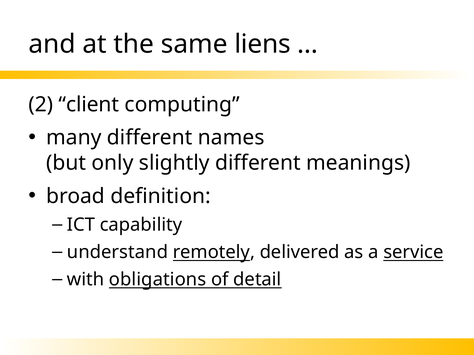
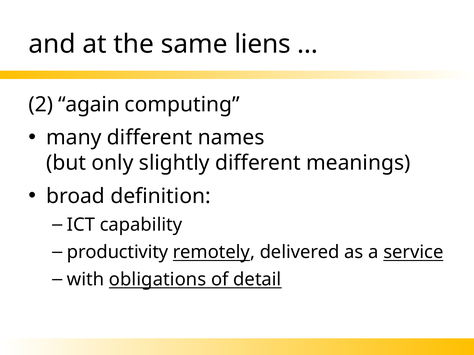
client: client -> again
understand: understand -> productivity
